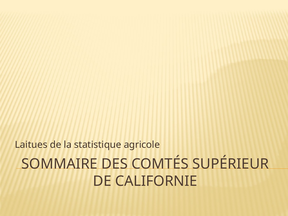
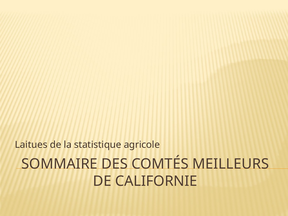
SUPÉRIEUR: SUPÉRIEUR -> MEILLEURS
